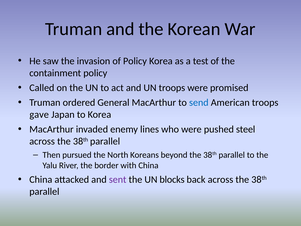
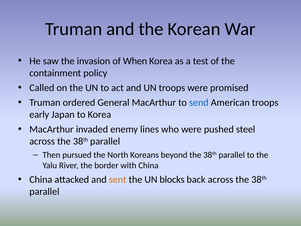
of Policy: Policy -> When
gave: gave -> early
sent colour: purple -> orange
